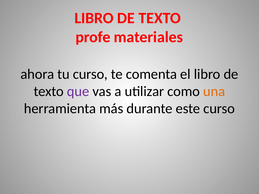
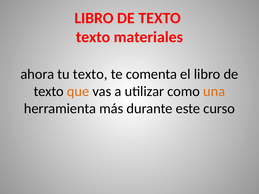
profe at (93, 37): profe -> texto
tu curso: curso -> texto
que colour: purple -> orange
